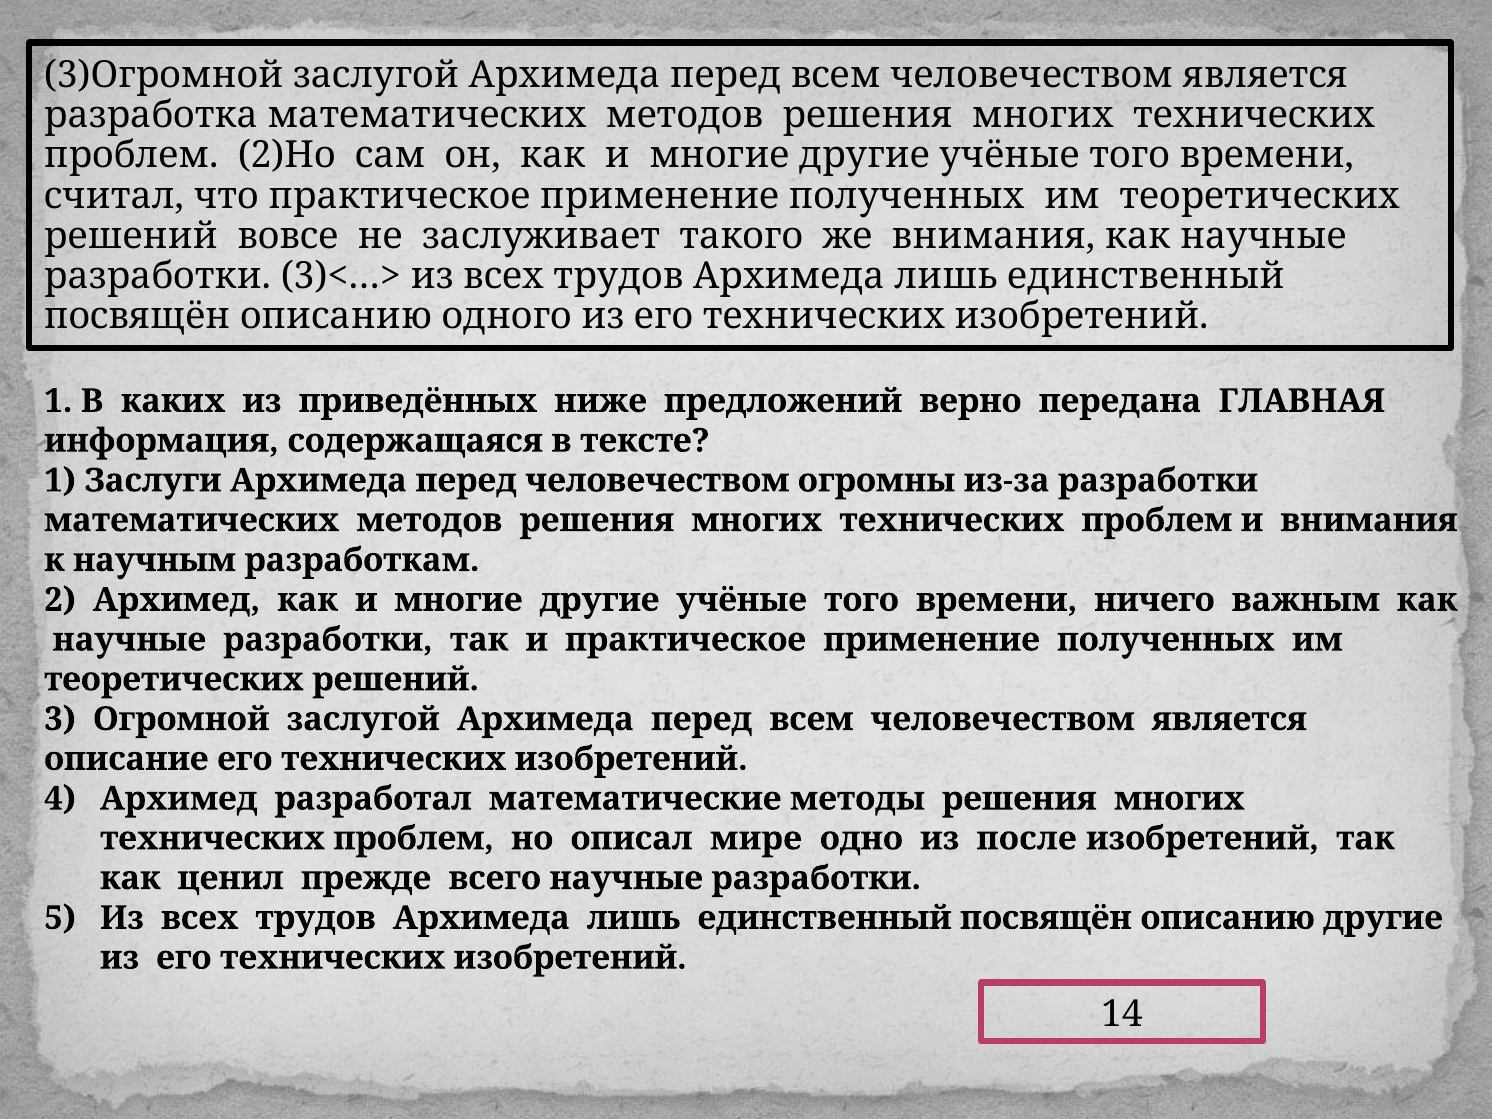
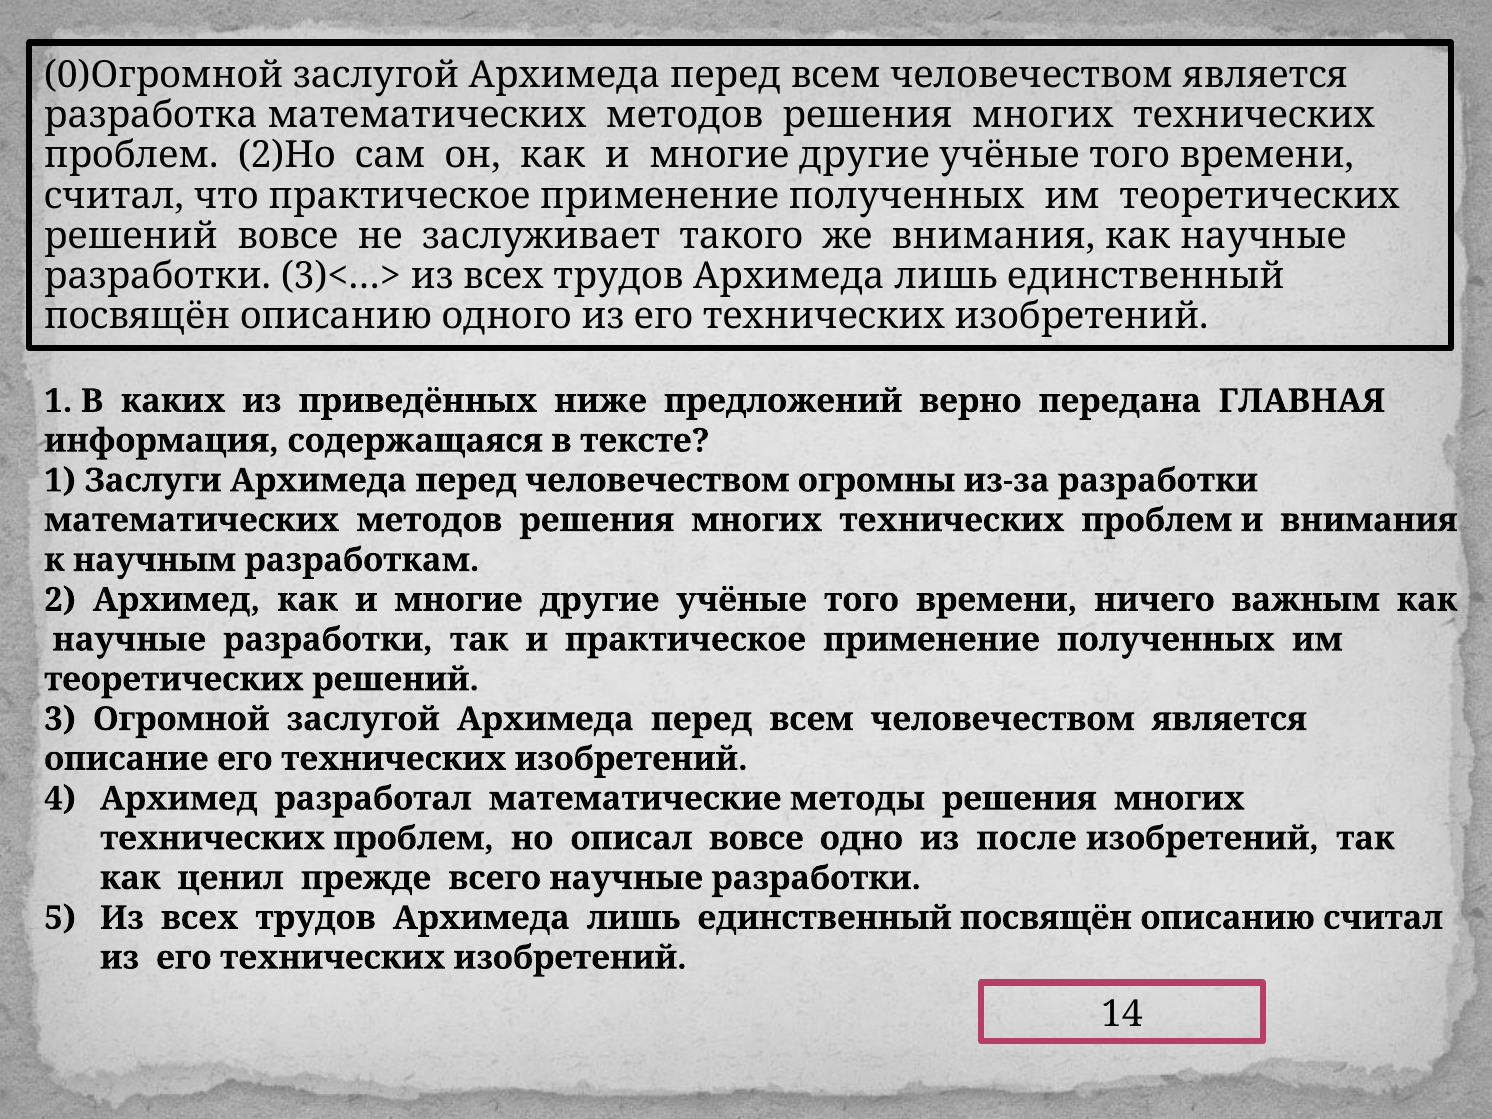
3)Огромной: 3)Огромной -> 0)Огромной
описал мире: мире -> вовсе
описанию другие: другие -> считал
